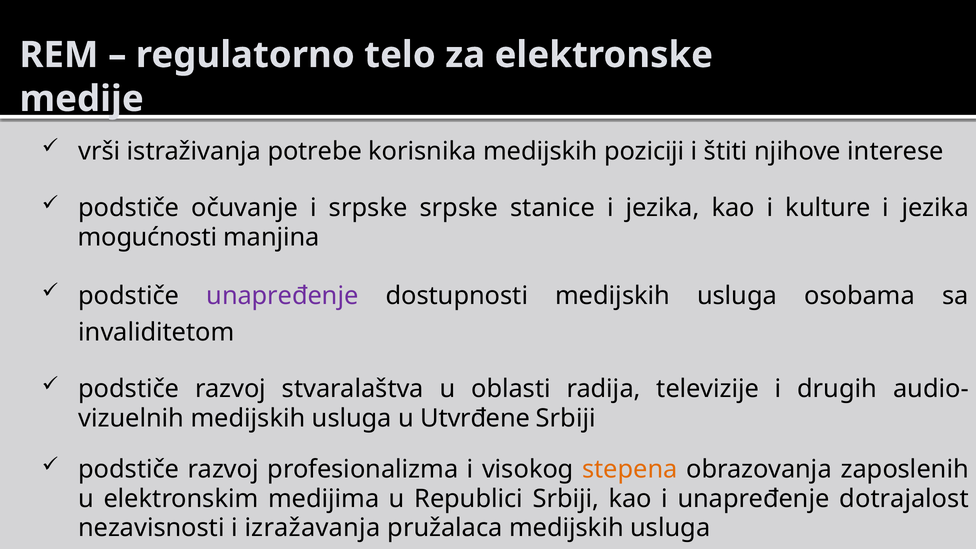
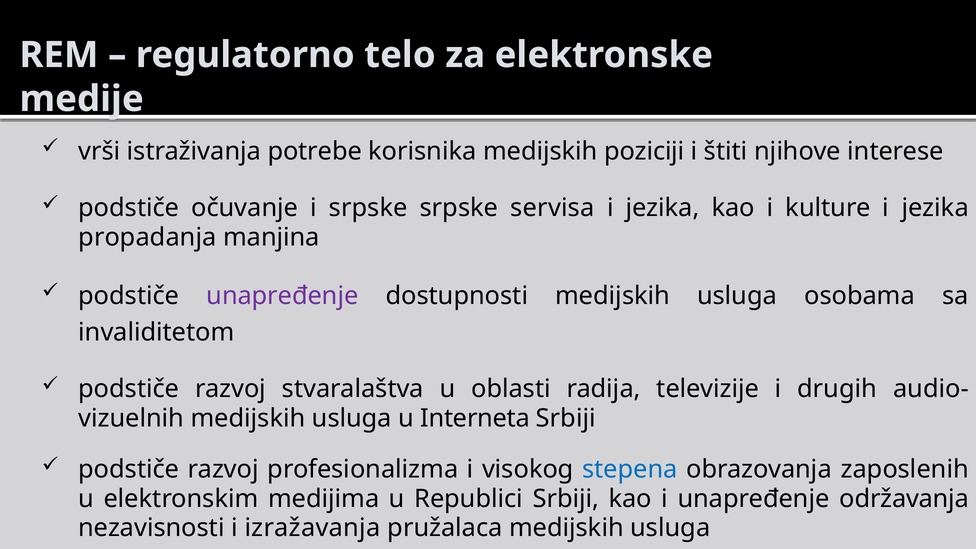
stanice: stanice -> servisa
mogućnosti: mogućnosti -> propadanja
Utvrđene: Utvrđene -> Interneta
stepena colour: orange -> blue
dotrajalost: dotrajalost -> održavanja
